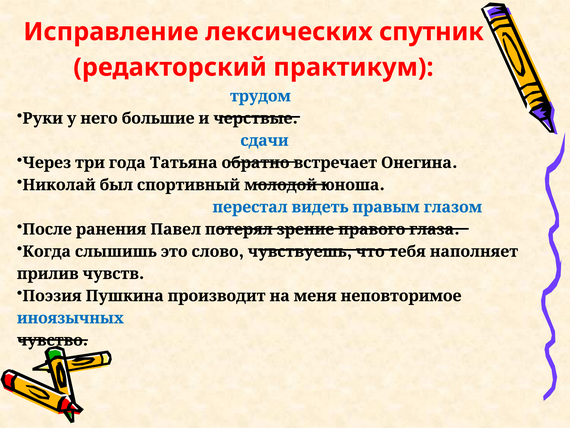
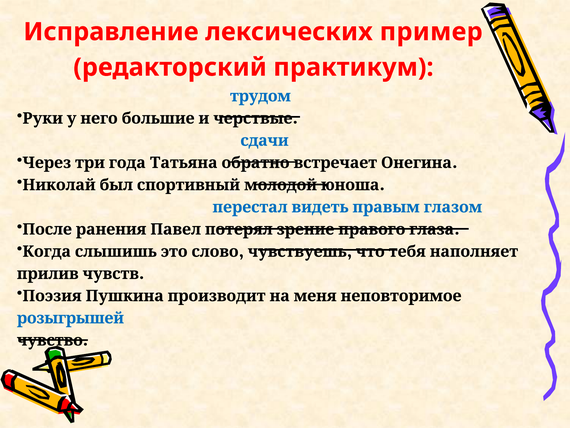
спутник: спутник -> пример
иноязычных: иноязычных -> розыгрышей
